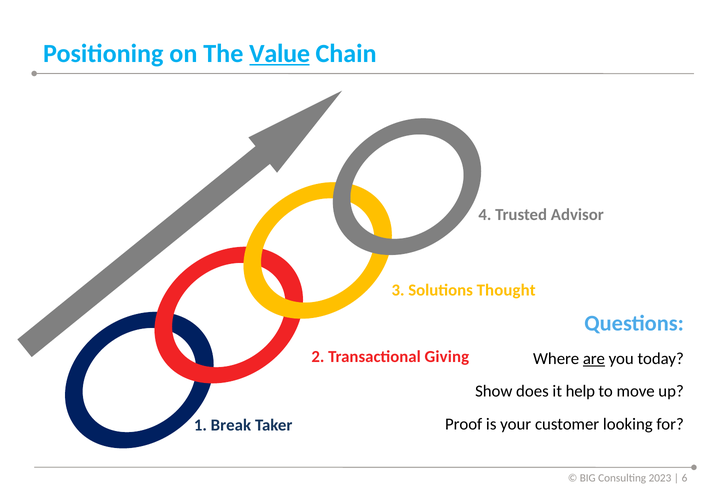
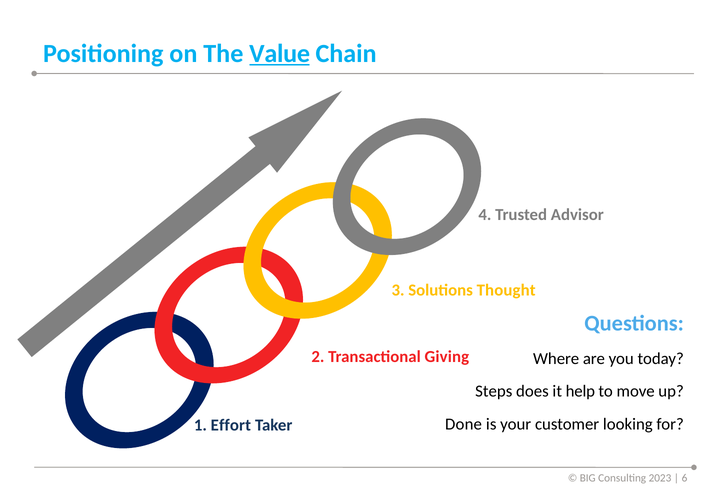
are underline: present -> none
Show: Show -> Steps
Proof: Proof -> Done
Break: Break -> Effort
